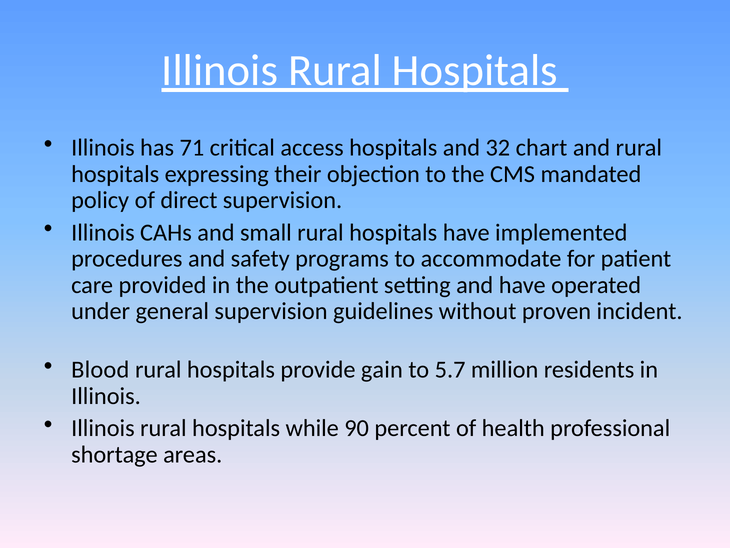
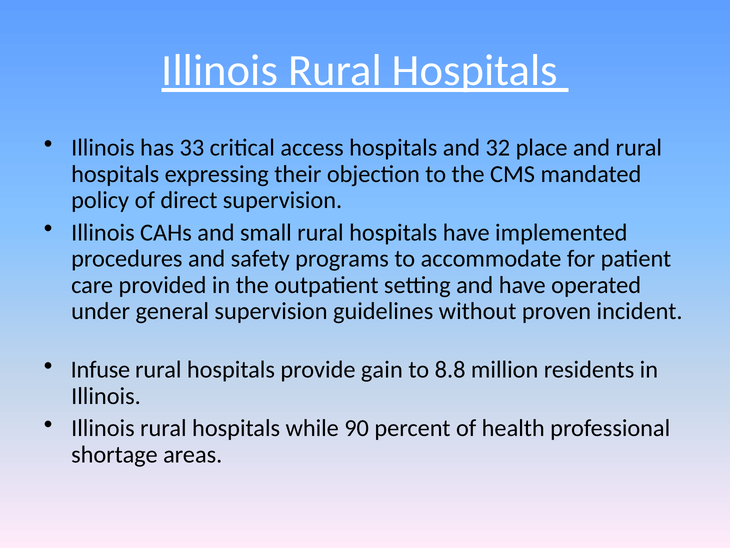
71: 71 -> 33
chart: chart -> place
Blood: Blood -> Infuse
5.7: 5.7 -> 8.8
